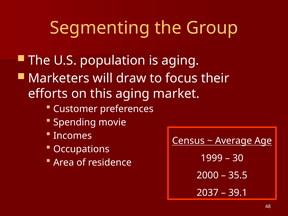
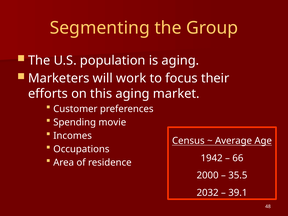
draw: draw -> work
1999: 1999 -> 1942
30: 30 -> 66
2037: 2037 -> 2032
